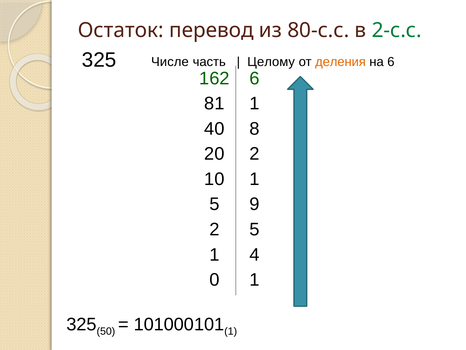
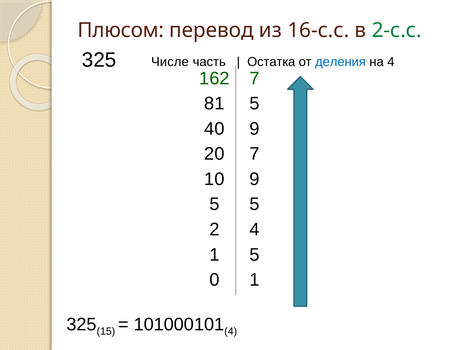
Остаток: Остаток -> Плюсом
80-с.с: 80-с.с -> 16-с.с
Целому: Целому -> Остатка
деления colour: orange -> blue
на 6: 6 -> 4
162 6: 6 -> 7
81 1: 1 -> 5
40 8: 8 -> 9
20 2: 2 -> 7
10 1: 1 -> 9
5 9: 9 -> 5
2 5: 5 -> 4
1 4: 4 -> 5
50: 50 -> 15
1 at (231, 331): 1 -> 4
